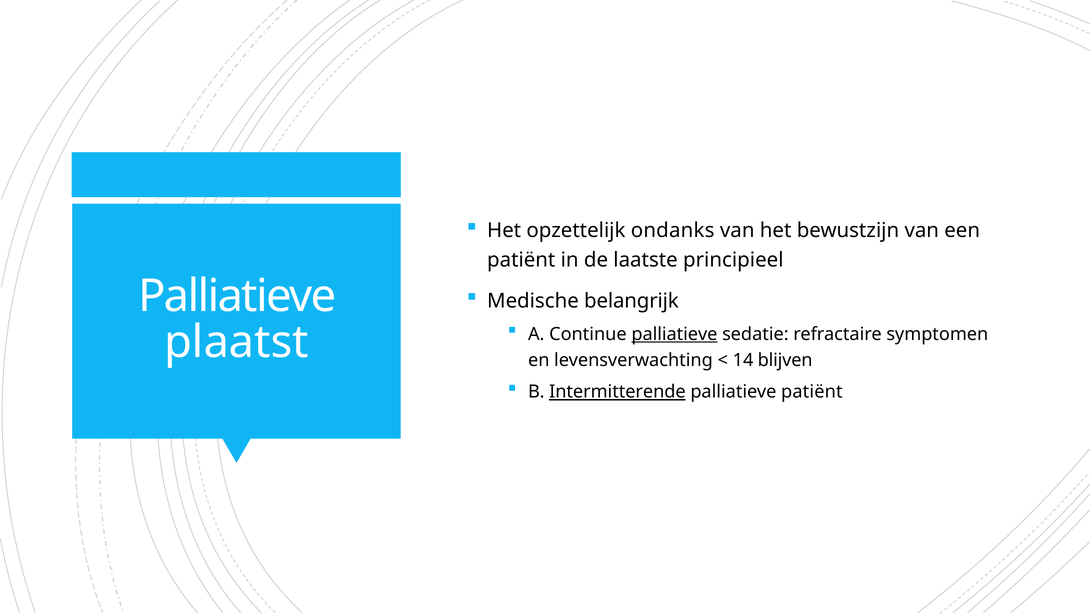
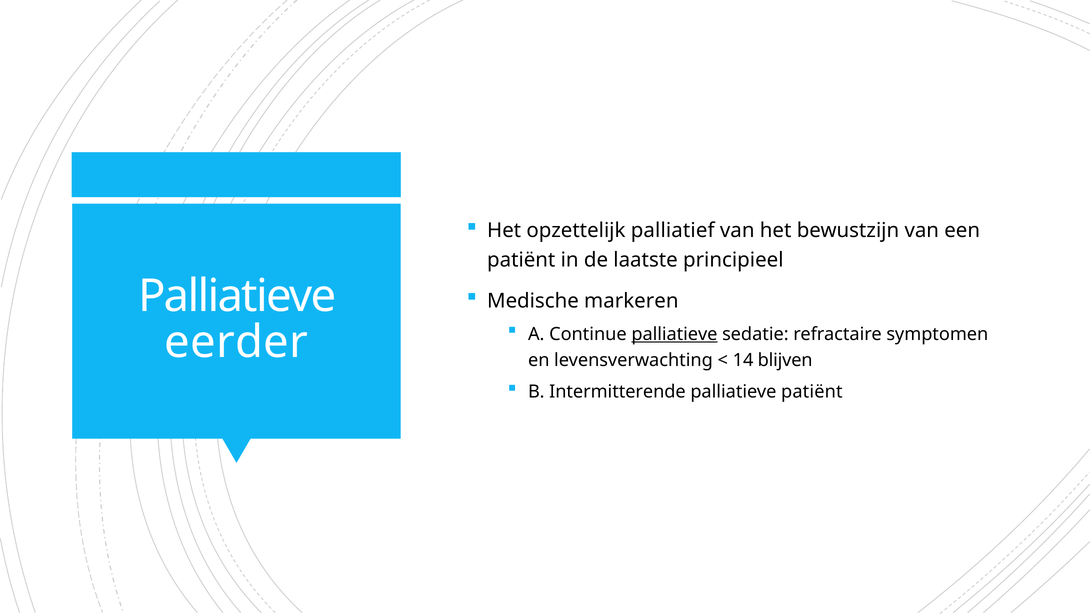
ondanks: ondanks -> palliatief
belangrijk: belangrijk -> markeren
plaatst: plaatst -> eerder
Intermitterende underline: present -> none
